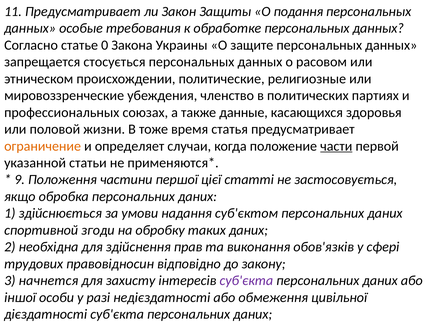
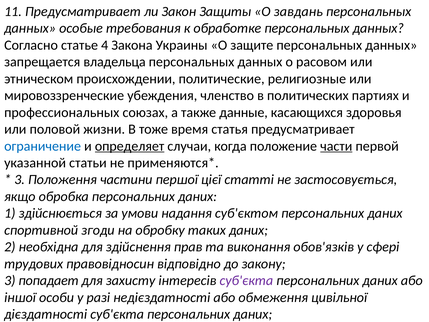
подання: подання -> завдань
0: 0 -> 4
стосується: стосується -> владельца
ограничение colour: orange -> blue
определяет underline: none -> present
9 at (20, 180): 9 -> 3
начнется: начнется -> попадает
